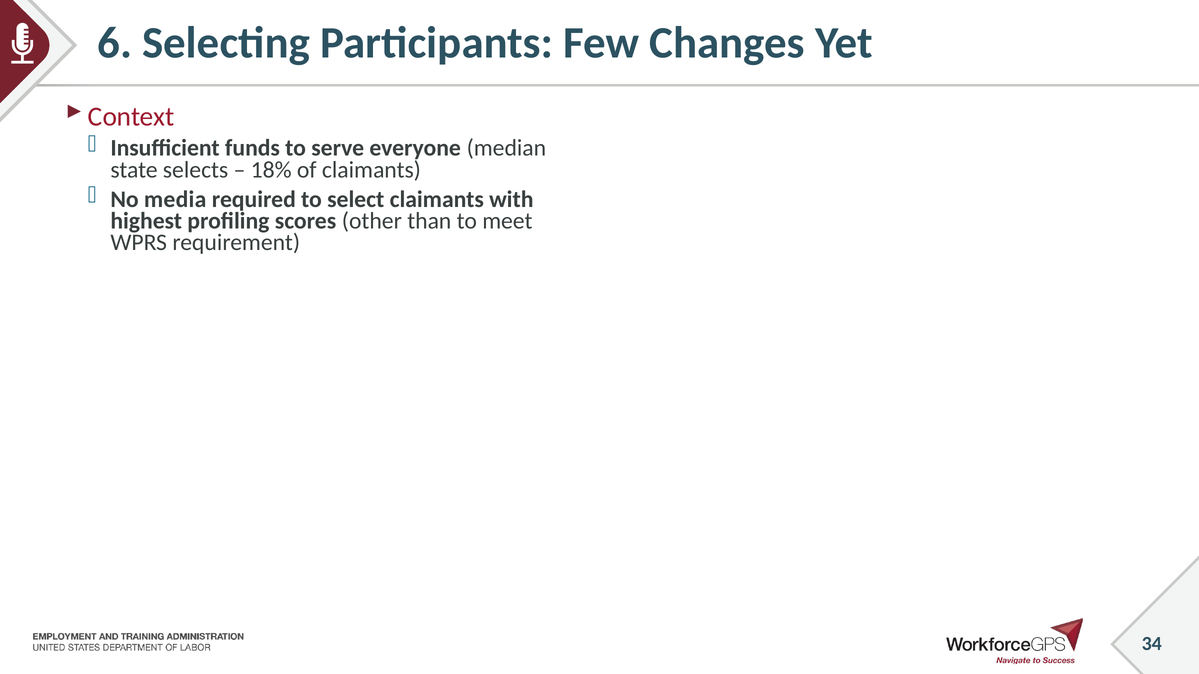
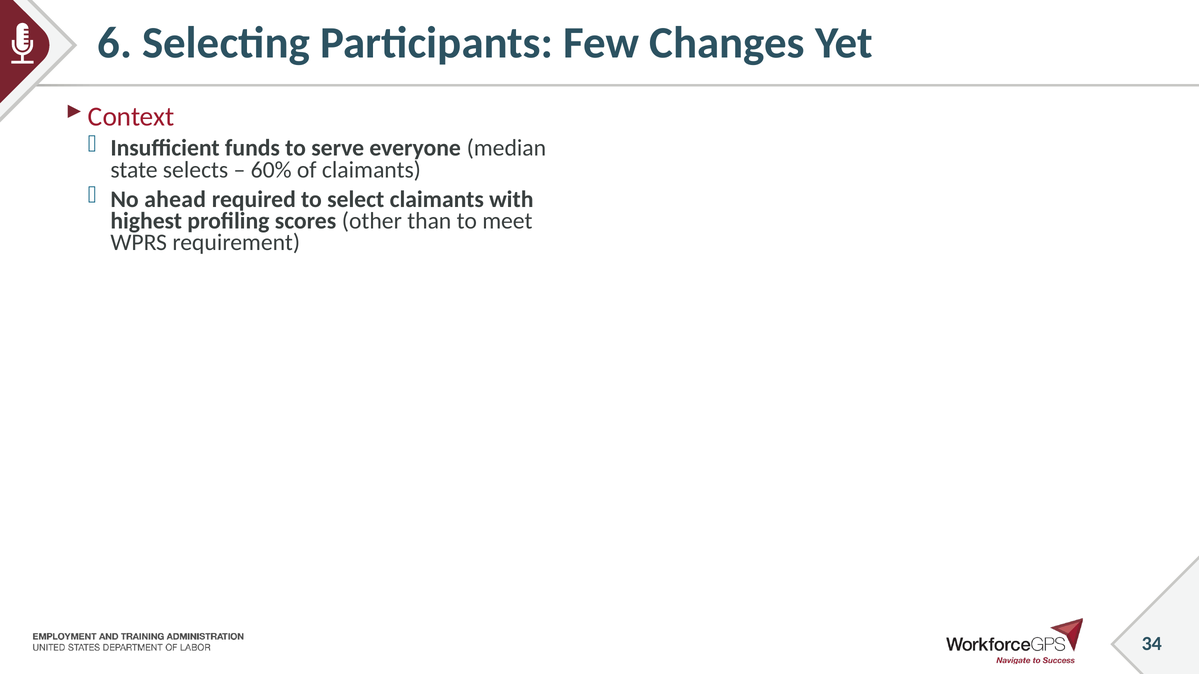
18%: 18% -> 60%
media: media -> ahead
